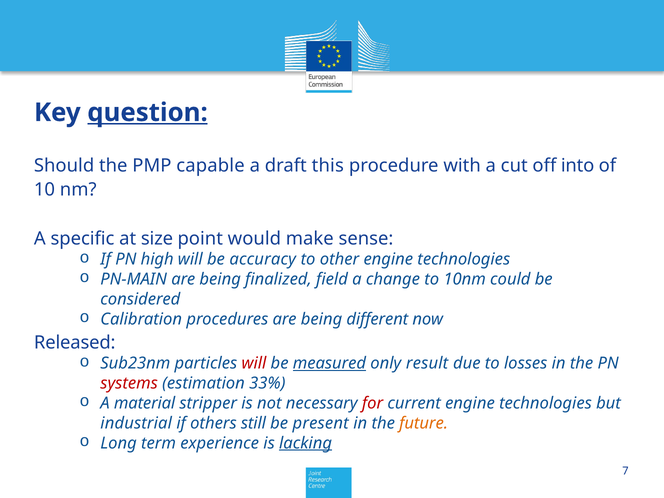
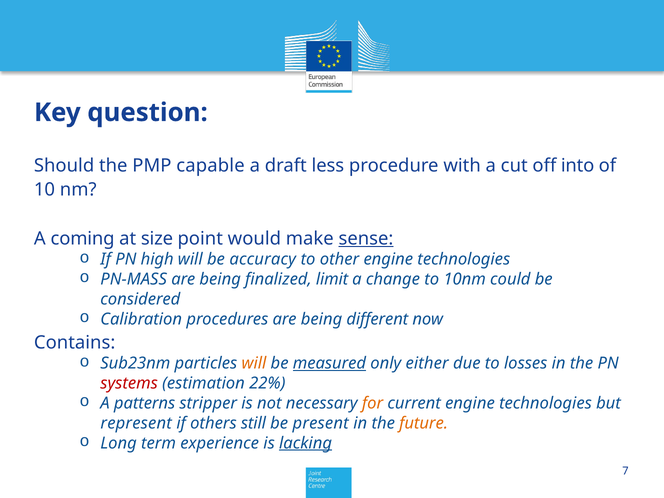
question underline: present -> none
this: this -> less
specific: specific -> coming
sense underline: none -> present
PN-MAIN: PN-MAIN -> PN-MASS
field: field -> limit
Released: Released -> Contains
will at (254, 363) colour: red -> orange
result: result -> either
33%: 33% -> 22%
material: material -> patterns
for colour: red -> orange
industrial: industrial -> represent
